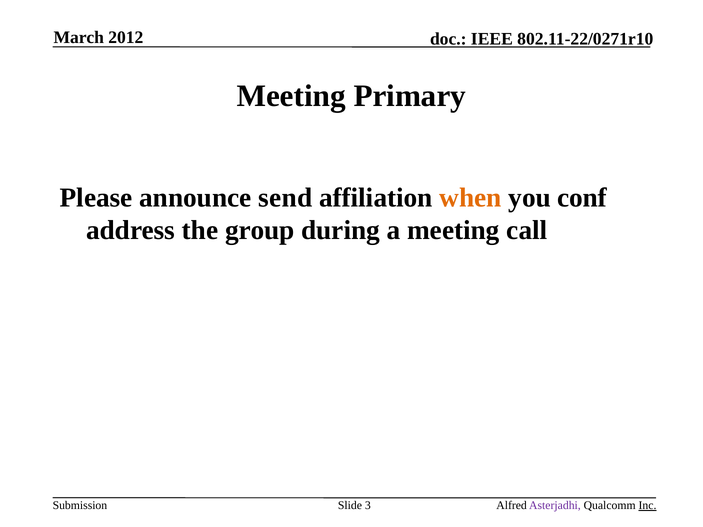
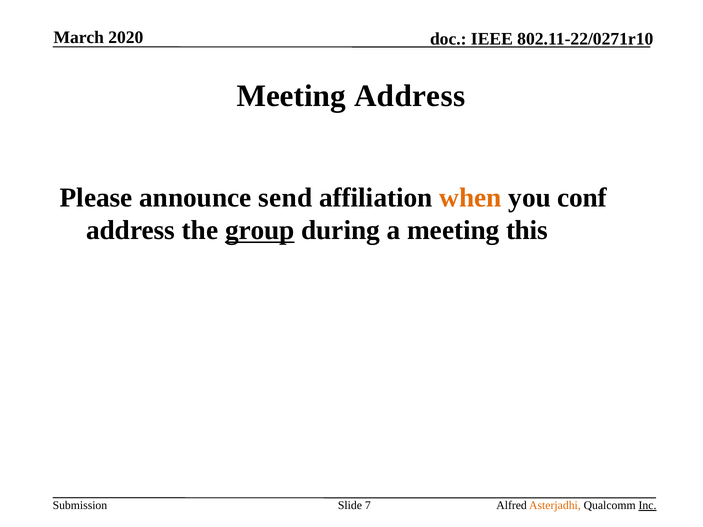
2012: 2012 -> 2020
Meeting Primary: Primary -> Address
group underline: none -> present
call: call -> this
3: 3 -> 7
Asterjadhi colour: purple -> orange
